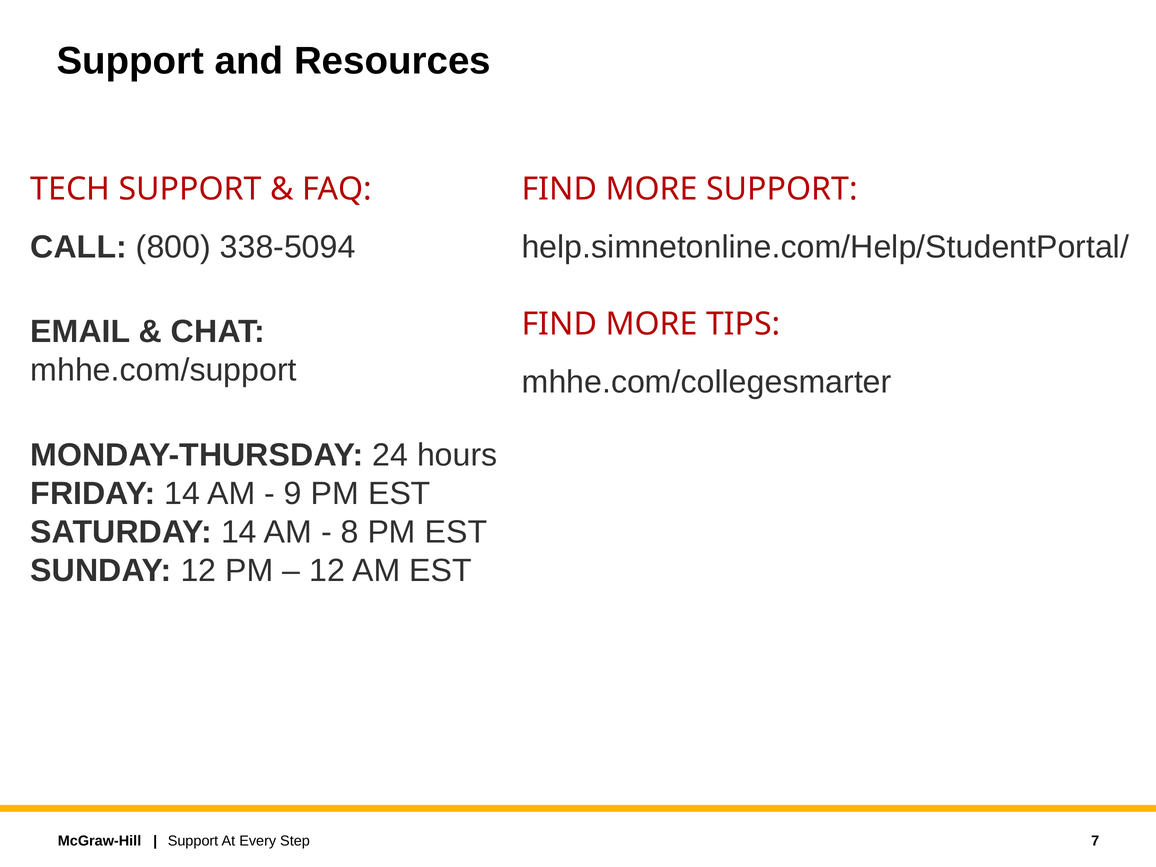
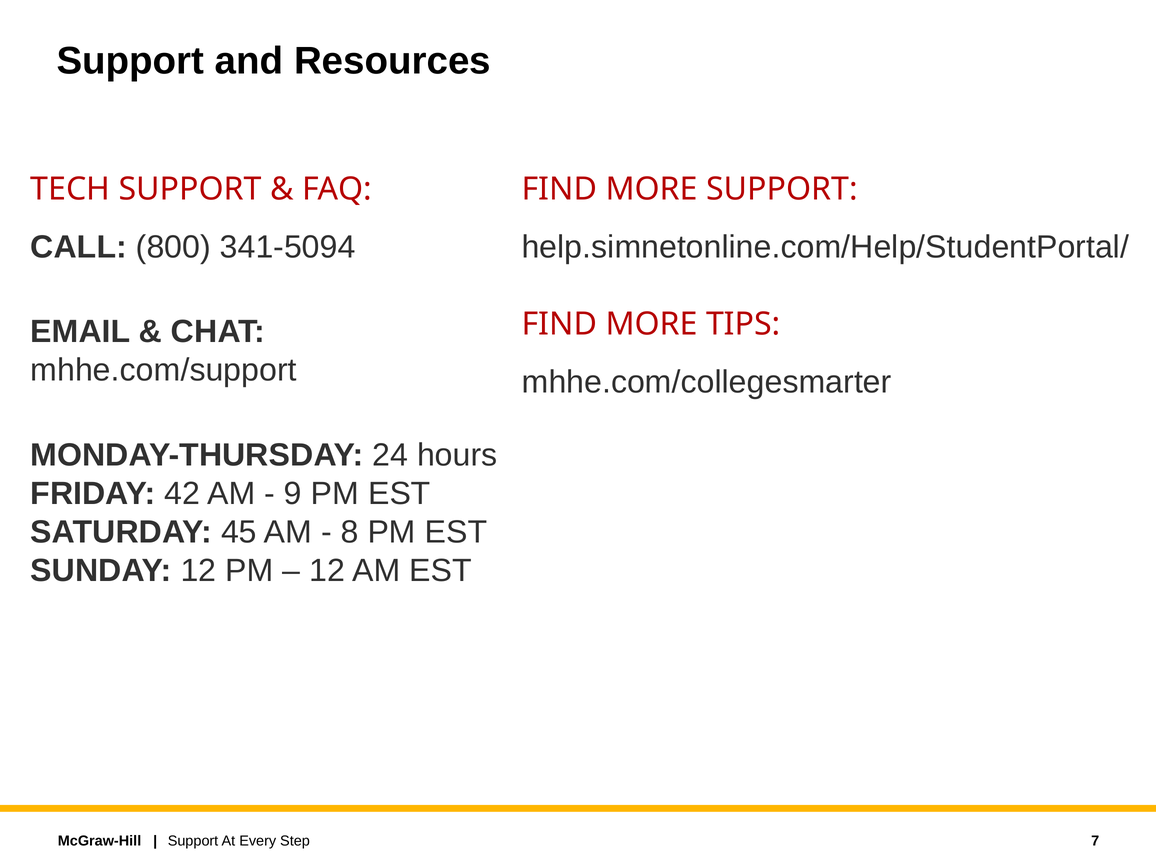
338-5094: 338-5094 -> 341-5094
FRIDAY 14: 14 -> 42
SATURDAY 14: 14 -> 45
